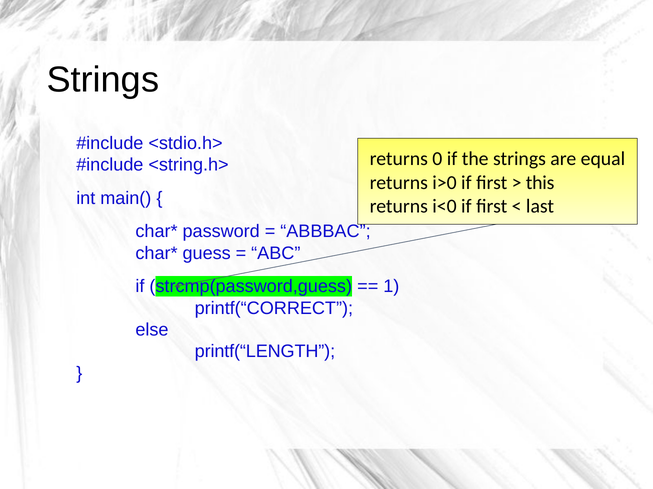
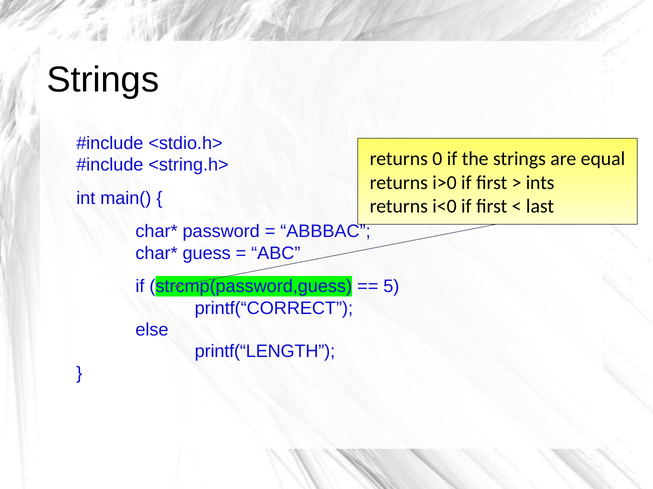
this: this -> ints
1: 1 -> 5
